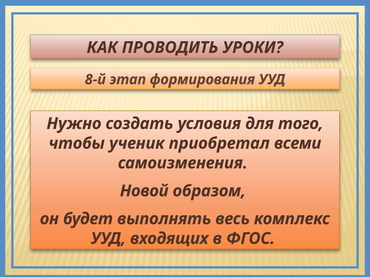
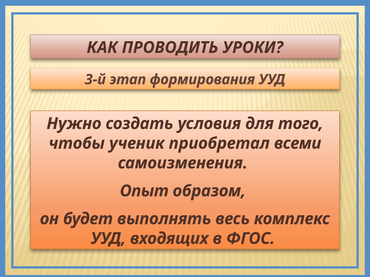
8-й: 8-й -> 3-й
Новой: Новой -> Опыт
